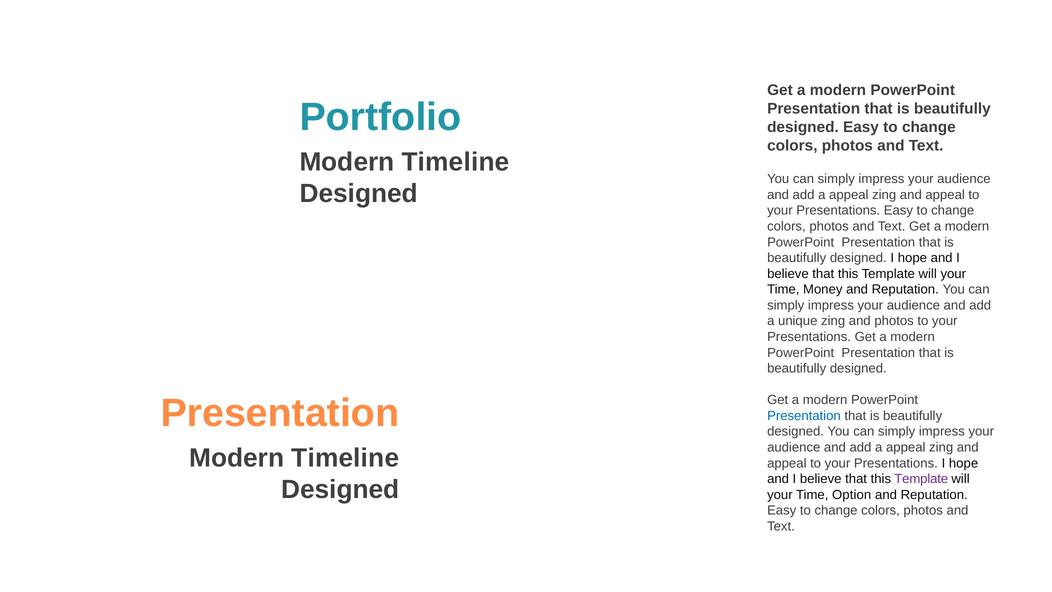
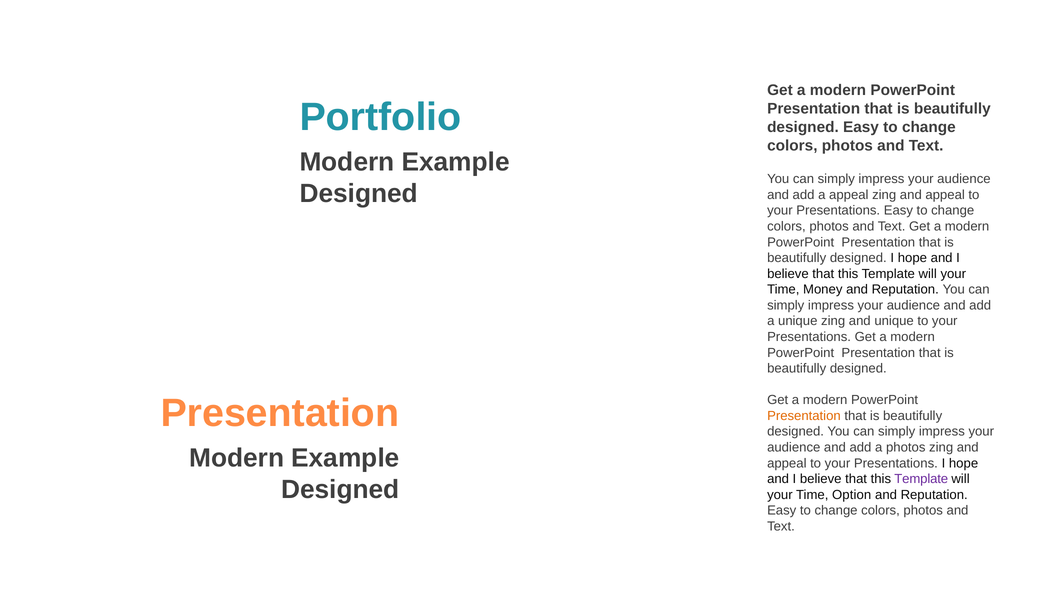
Timeline at (456, 162): Timeline -> Example
and photos: photos -> unique
Presentation at (804, 416) colour: blue -> orange
appeal at (906, 447): appeal -> photos
Timeline at (345, 458): Timeline -> Example
